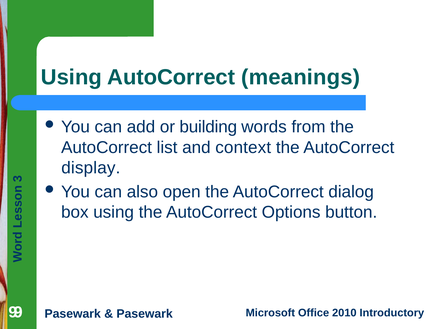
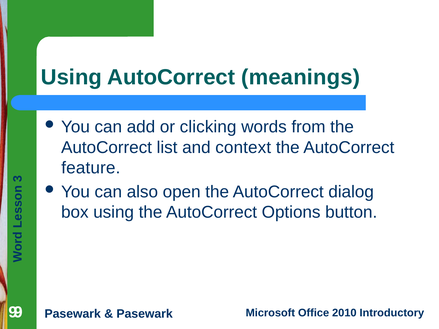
building: building -> clicking
display: display -> feature
